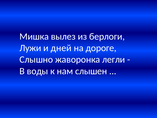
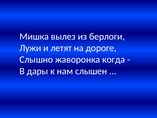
дней: дней -> летят
легли: легли -> когда
воды: воды -> дары
